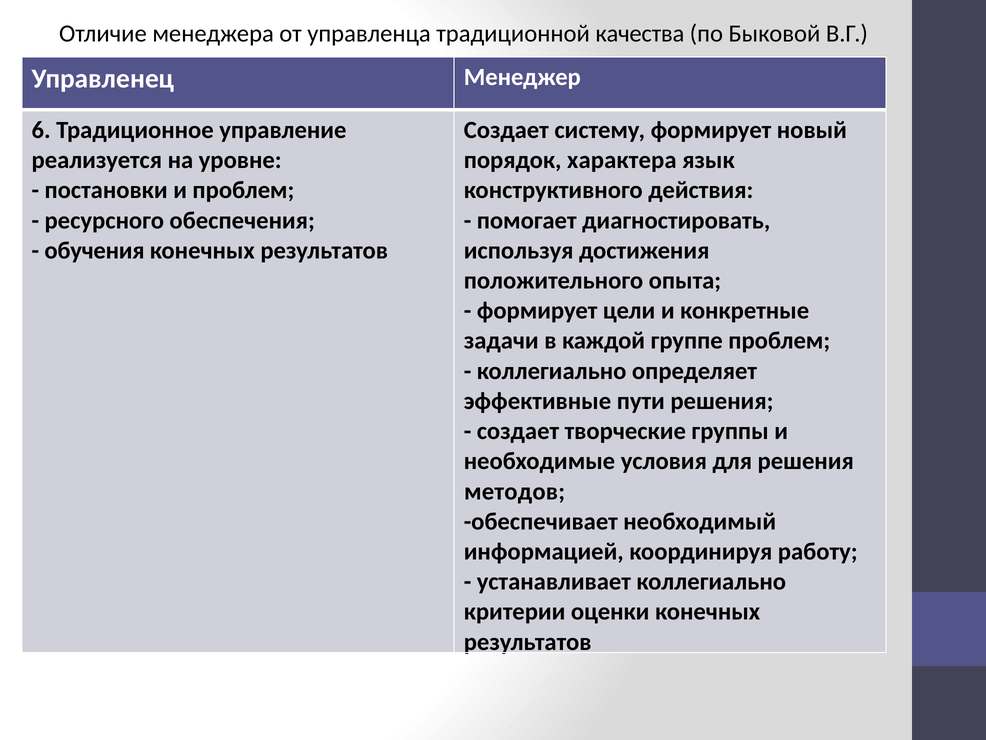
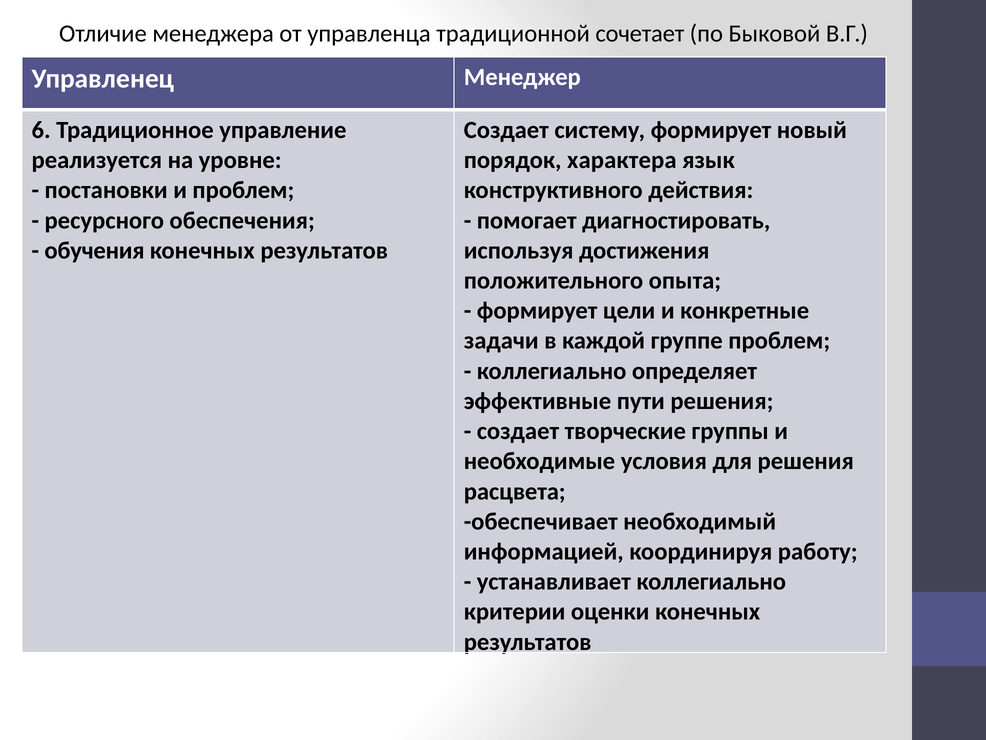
качества: качества -> сочетает
методов: методов -> расцвета
